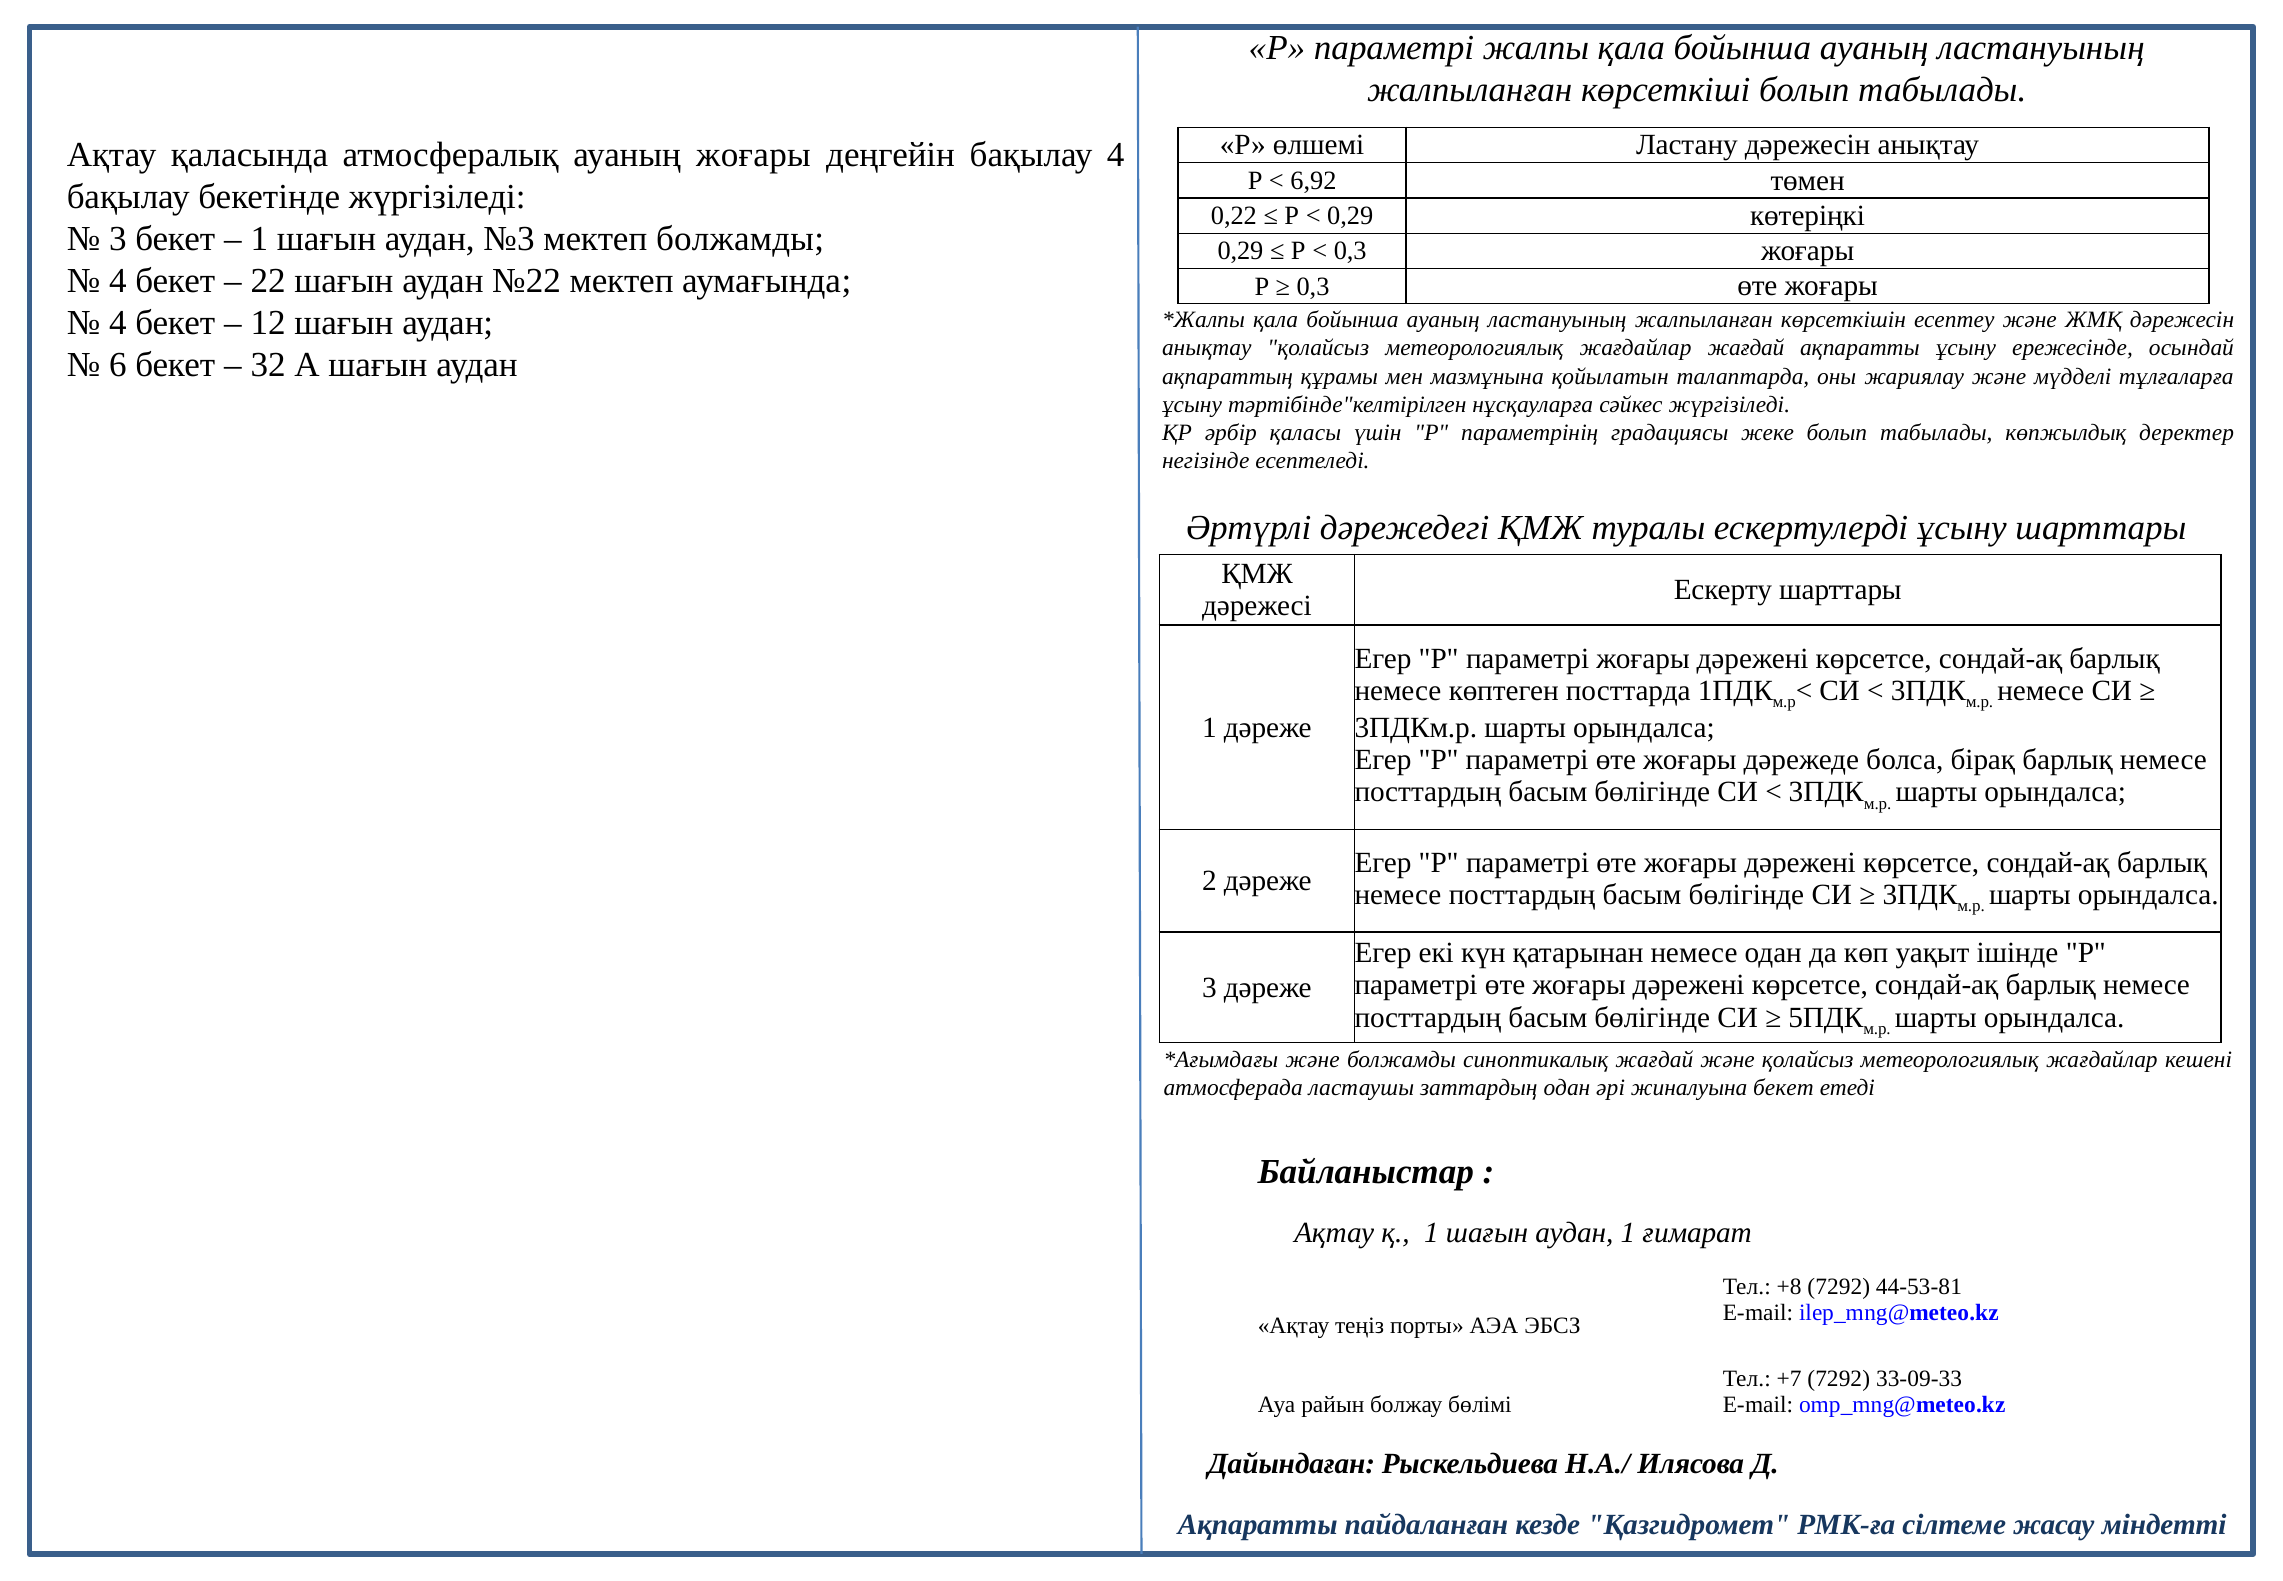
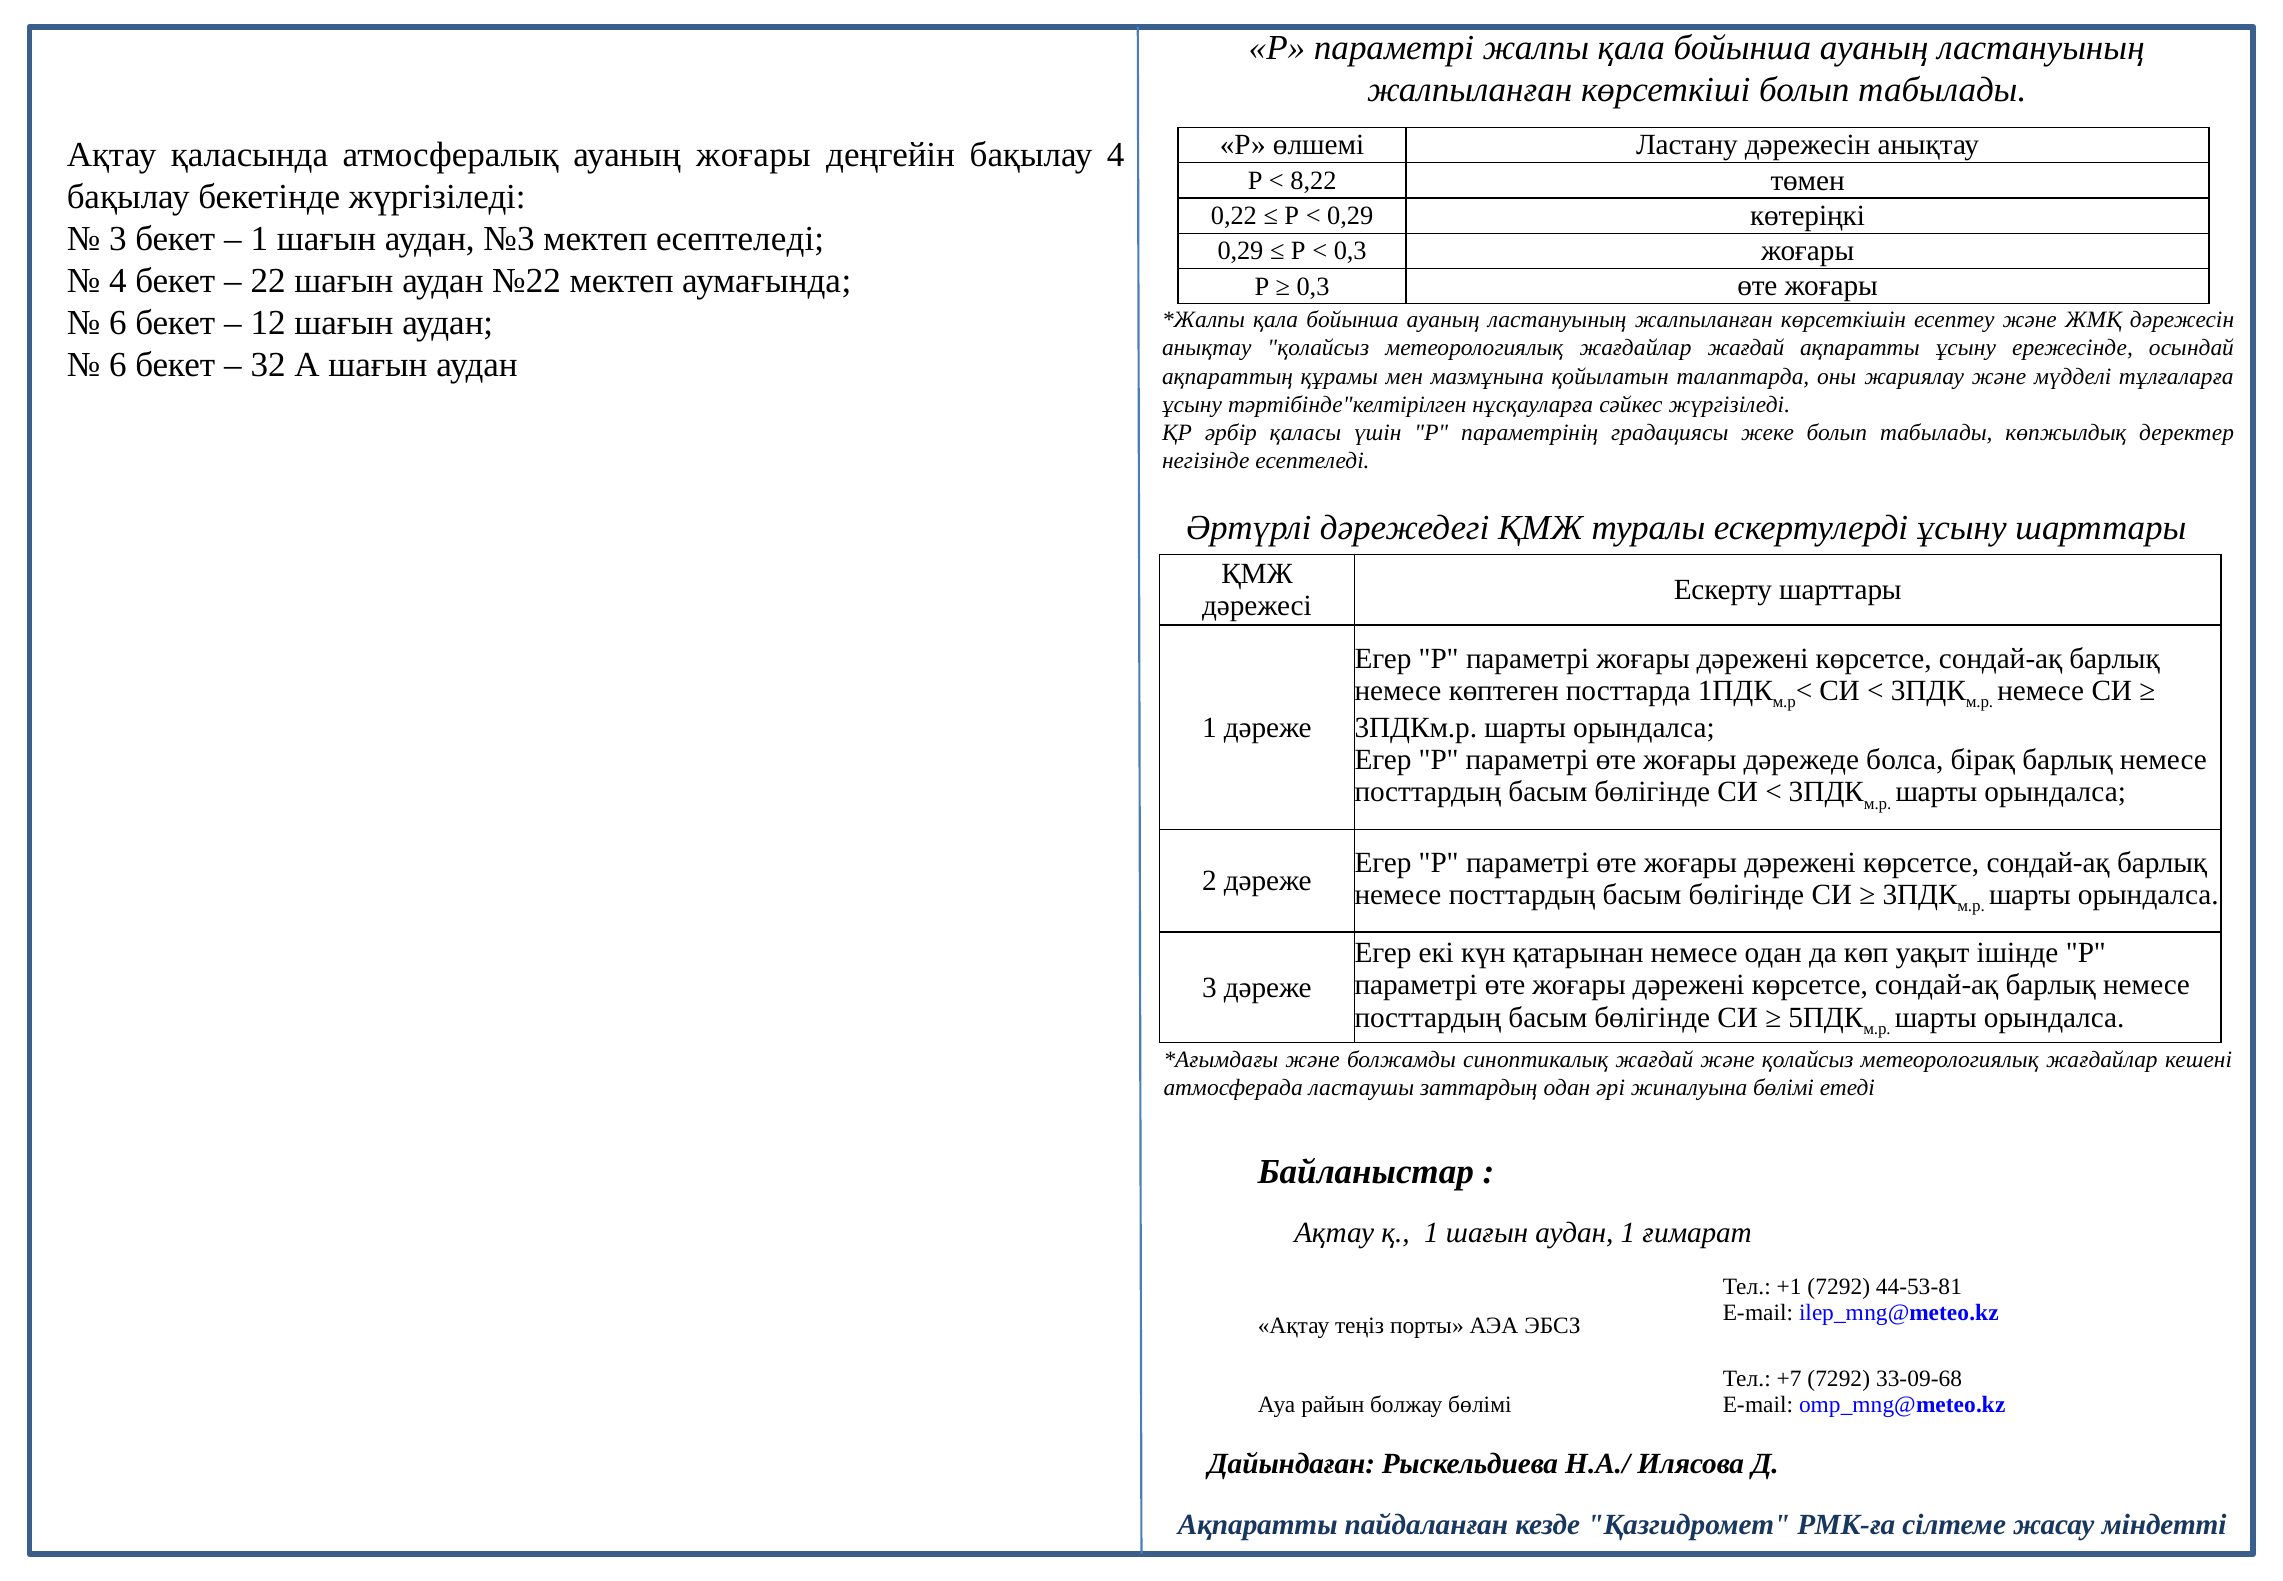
6,92: 6,92 -> 8,22
мектеп болжамды: болжамды -> есептеледі
4 at (118, 323): 4 -> 6
жиналуына бекет: бекет -> бөлімі
+8: +8 -> +1
33-09-33: 33-09-33 -> 33-09-68
